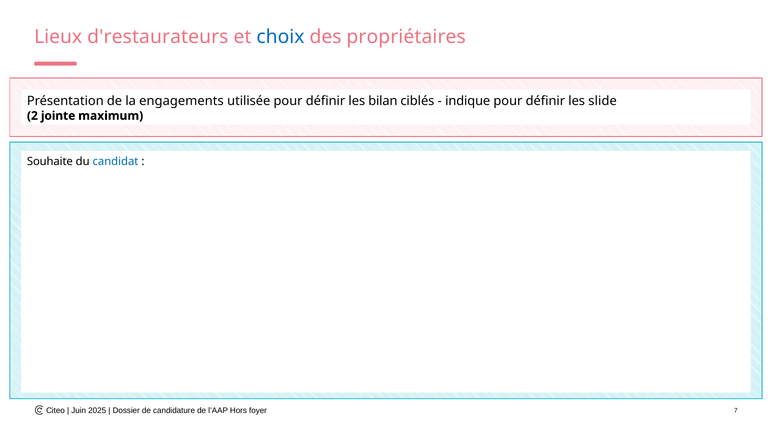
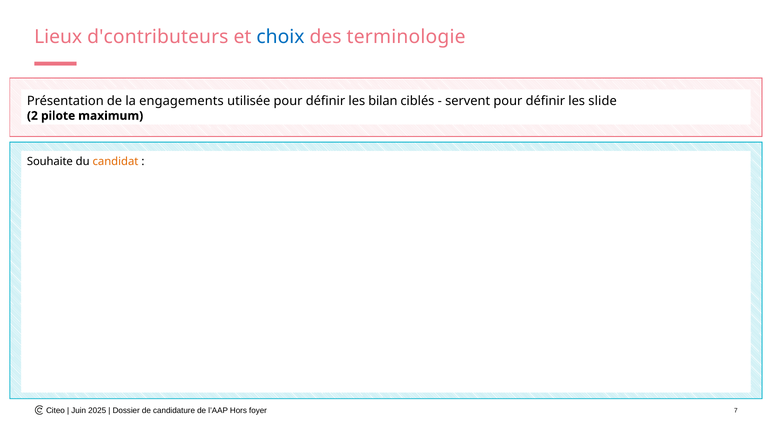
d'restaurateurs: d'restaurateurs -> d'contributeurs
propriétaires: propriétaires -> terminologie
indique: indique -> servent
jointe: jointe -> pilote
candidat at (115, 161) colour: blue -> orange
